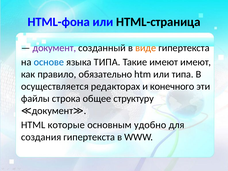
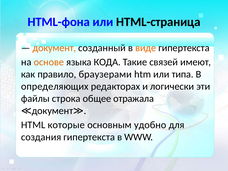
документ at (54, 48) colour: purple -> orange
основе colour: blue -> orange
языка ТИПА: ТИПА -> КОДА
Такие имеют: имеют -> связей
обязательно: обязательно -> браузерами
осуществляется: осуществляется -> определяющих
конечного: конечного -> логически
структуру: структуру -> отражала
